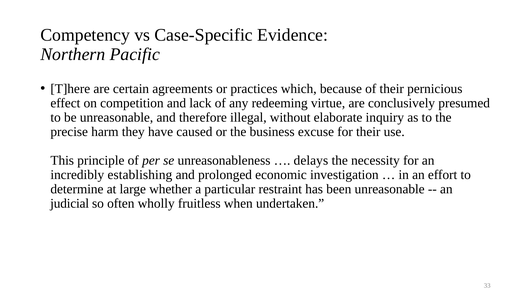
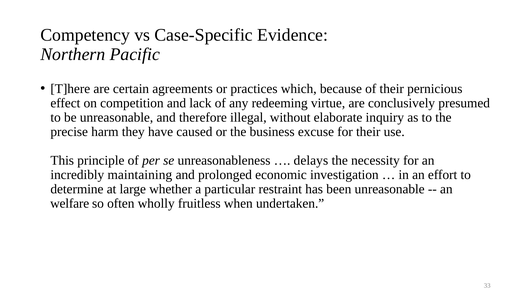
establishing: establishing -> maintaining
judicial: judicial -> welfare
